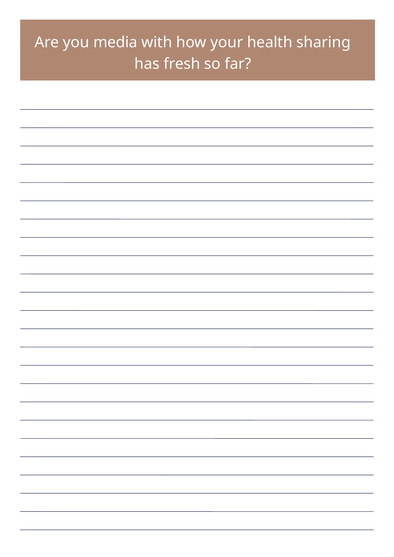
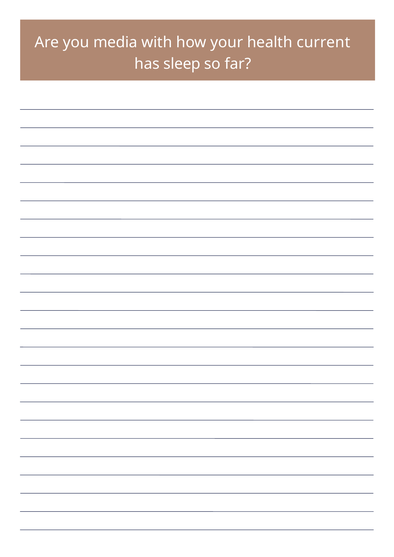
sharing: sharing -> current
fresh: fresh -> sleep
